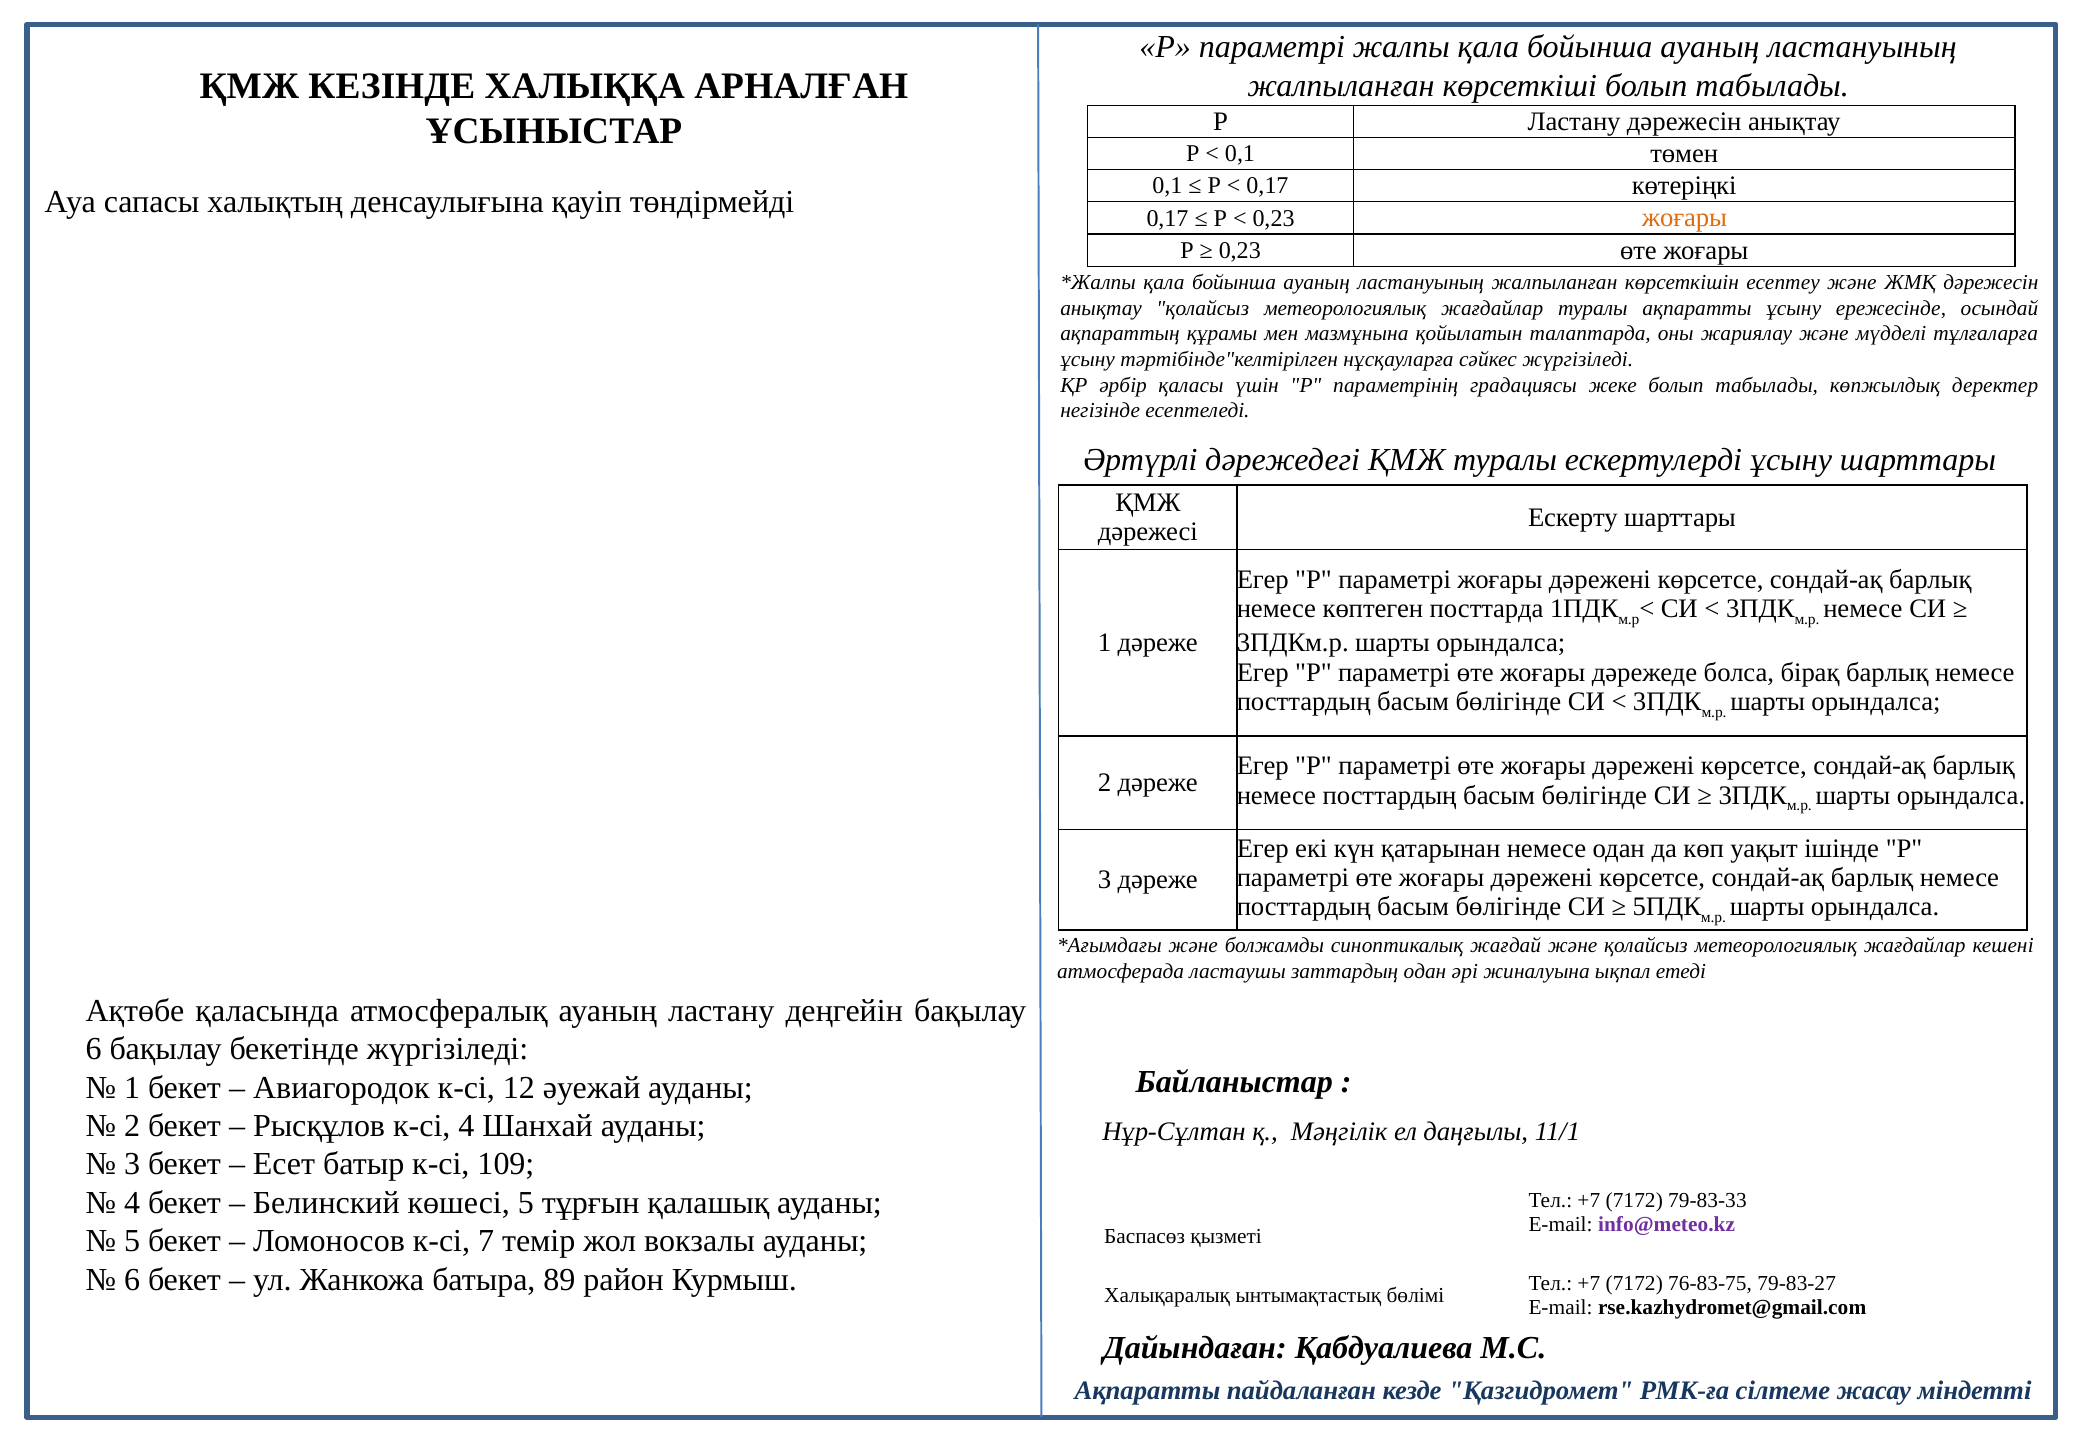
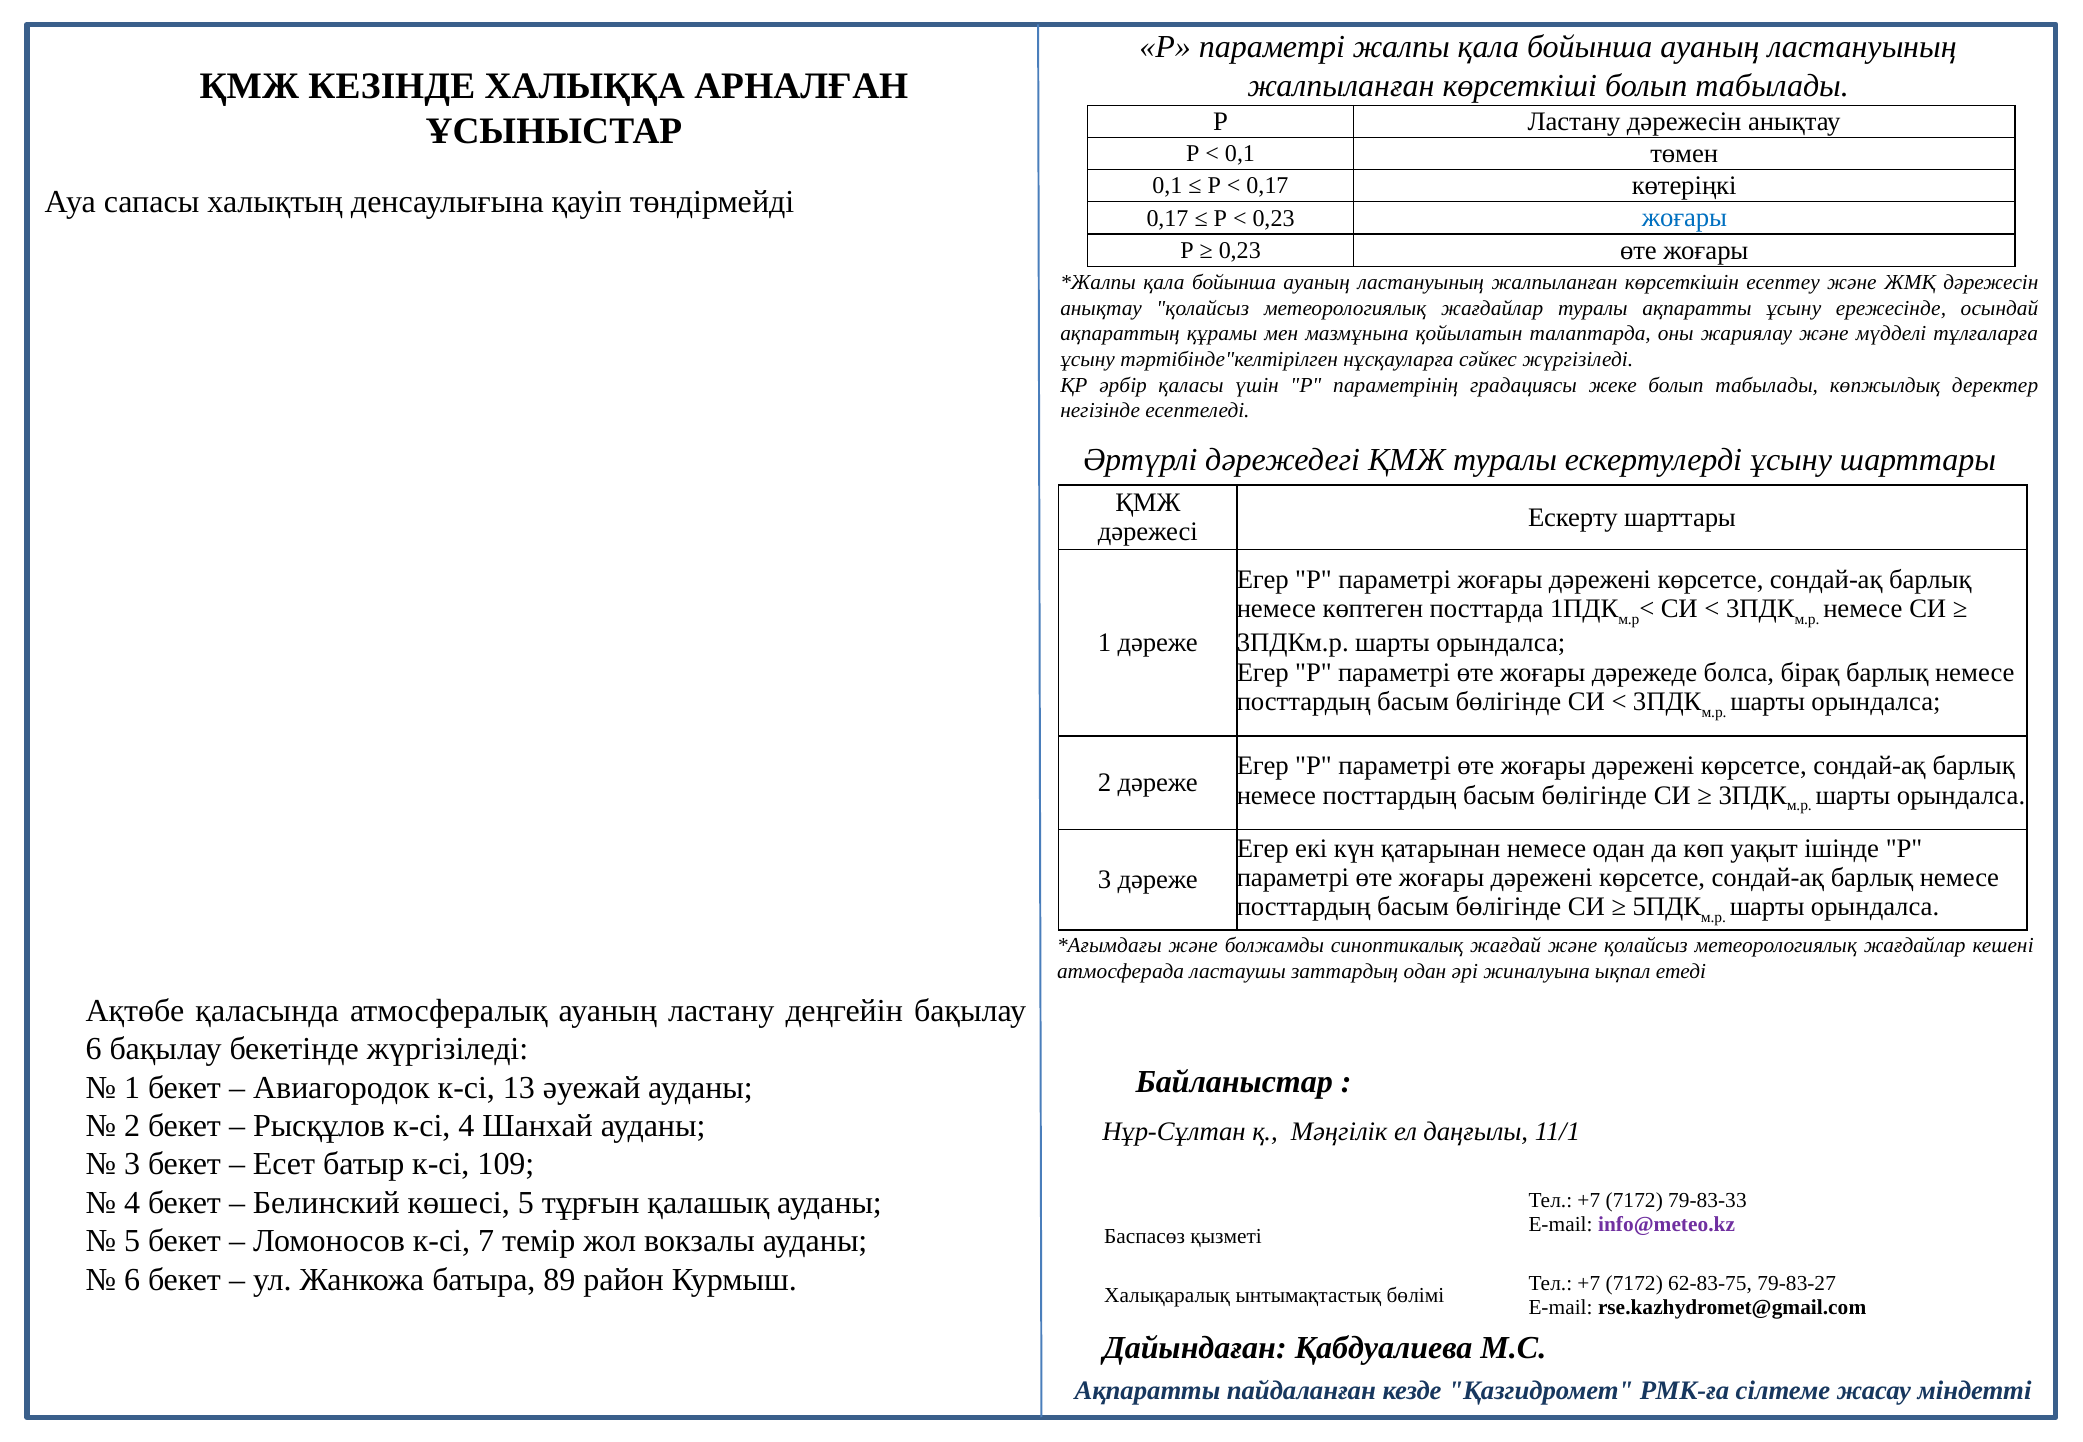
жоғары at (1684, 218) colour: orange -> blue
12: 12 -> 13
76-83-75: 76-83-75 -> 62-83-75
